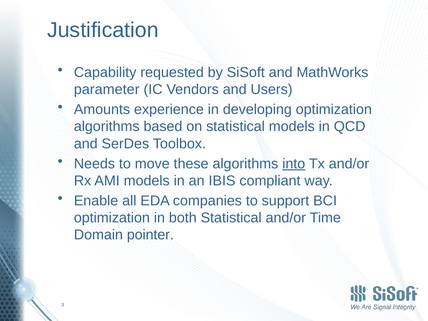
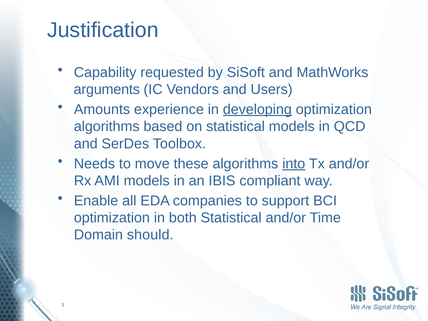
parameter: parameter -> arguments
developing underline: none -> present
pointer: pointer -> should
